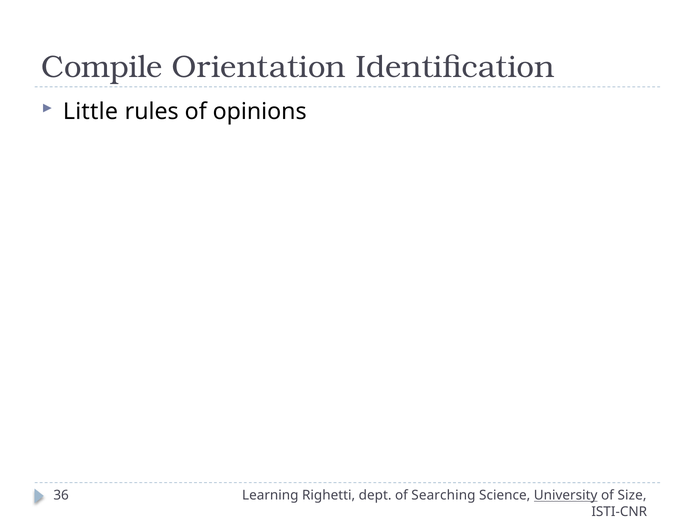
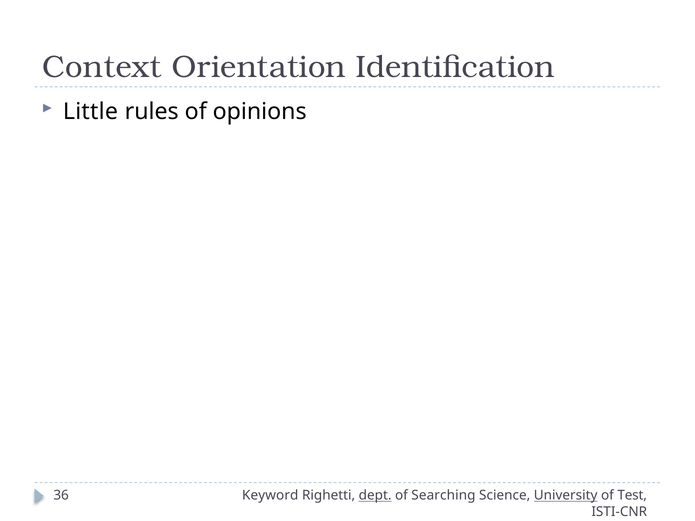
Compile: Compile -> Context
Learning: Learning -> Keyword
dept underline: none -> present
Size: Size -> Test
